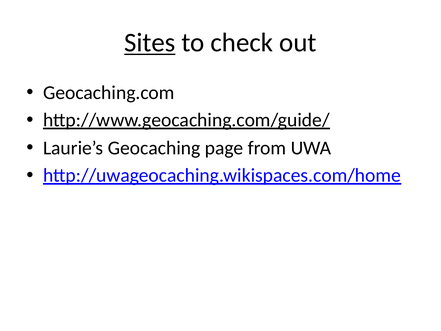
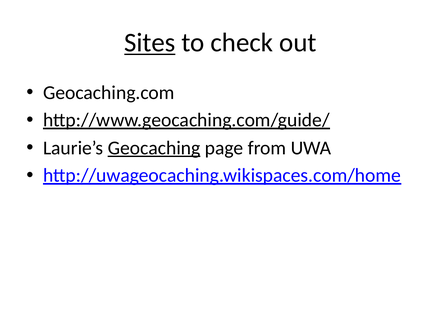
Geocaching underline: none -> present
